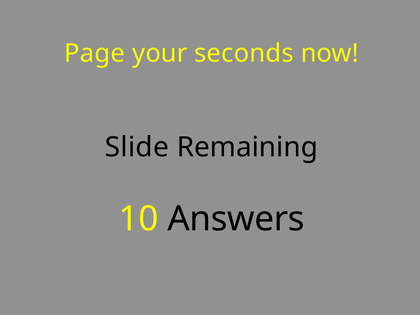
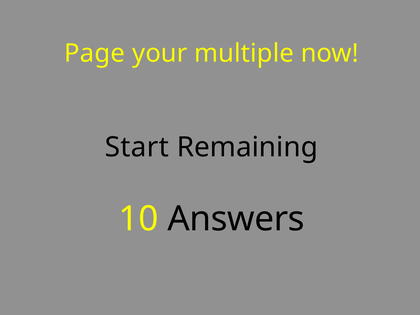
seconds: seconds -> multiple
Slide: Slide -> Start
